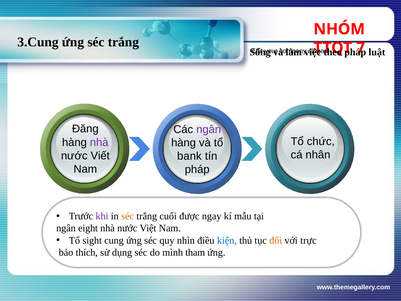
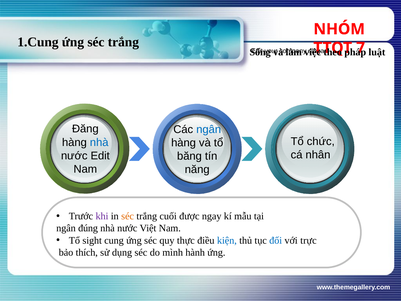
3.Cung: 3.Cung -> 1.Cung
ngân at (209, 129) colour: purple -> blue
nhà at (99, 142) colour: purple -> blue
nước Viết: Viết -> Edit
bank: bank -> băng
pháp at (197, 169): pháp -> năng
eight: eight -> đúng
nhìn: nhìn -> thực
đối colour: orange -> blue
tham: tham -> hành
